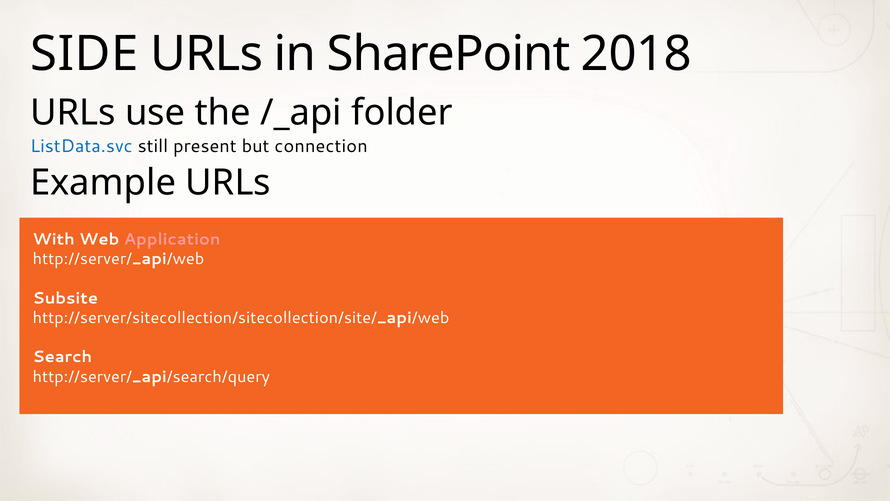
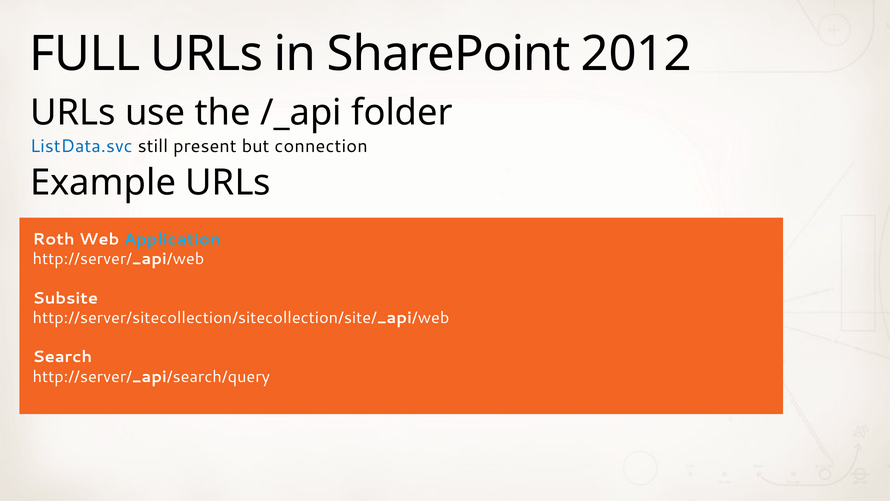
SIDE: SIDE -> FULL
2018: 2018 -> 2012
With: With -> Roth
Application colour: pink -> light blue
